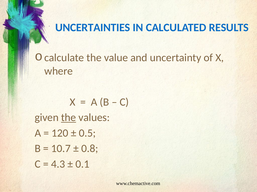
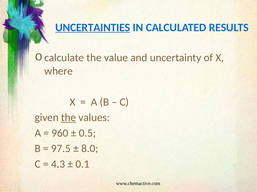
UNCERTAINTIES underline: none -> present
120: 120 -> 960
10.7: 10.7 -> 97.5
0.8: 0.8 -> 8.0
